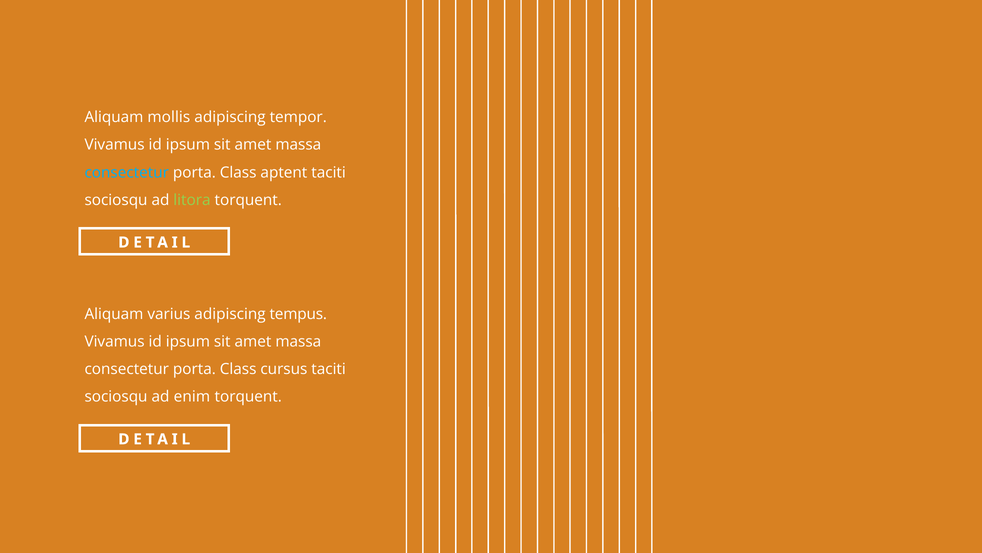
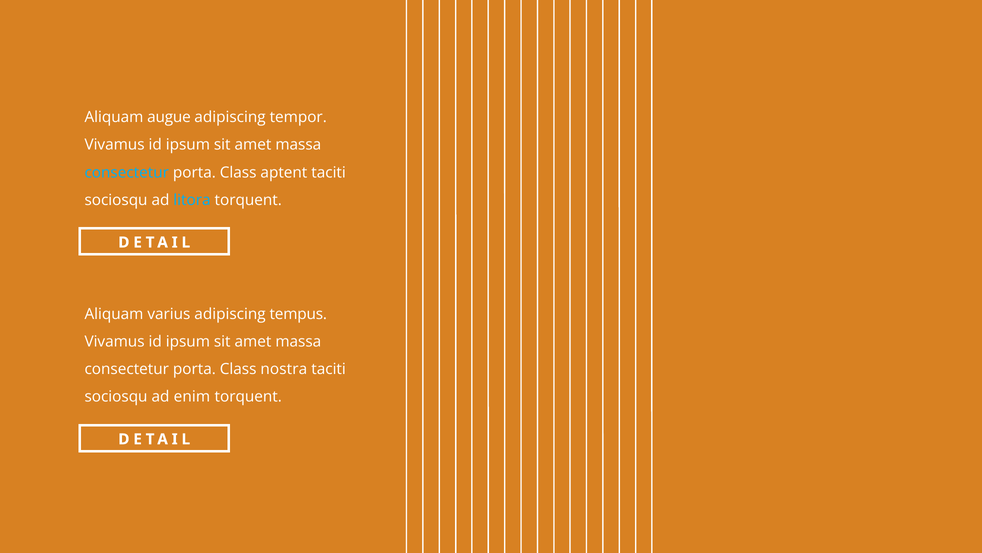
mollis: mollis -> augue
litora colour: light green -> light blue
cursus: cursus -> nostra
